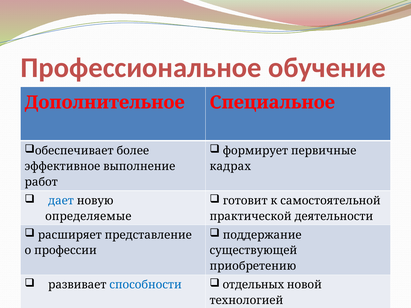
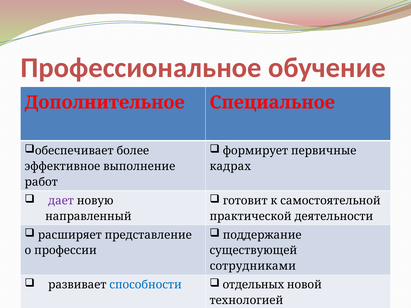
дает colour: blue -> purple
определяемые: определяемые -> направленный
приобретению: приобретению -> сотрудниками
